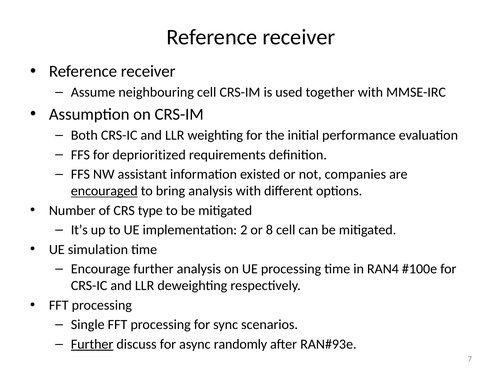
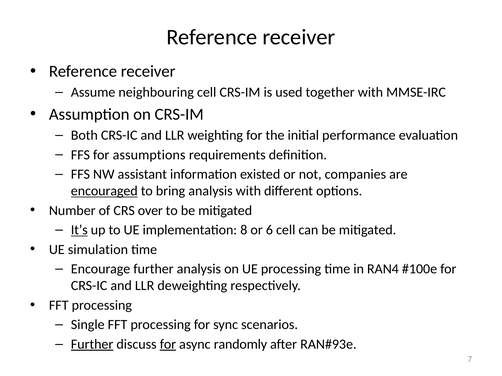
deprioritized: deprioritized -> assumptions
type: type -> over
It’s underline: none -> present
2: 2 -> 8
8: 8 -> 6
for at (168, 345) underline: none -> present
